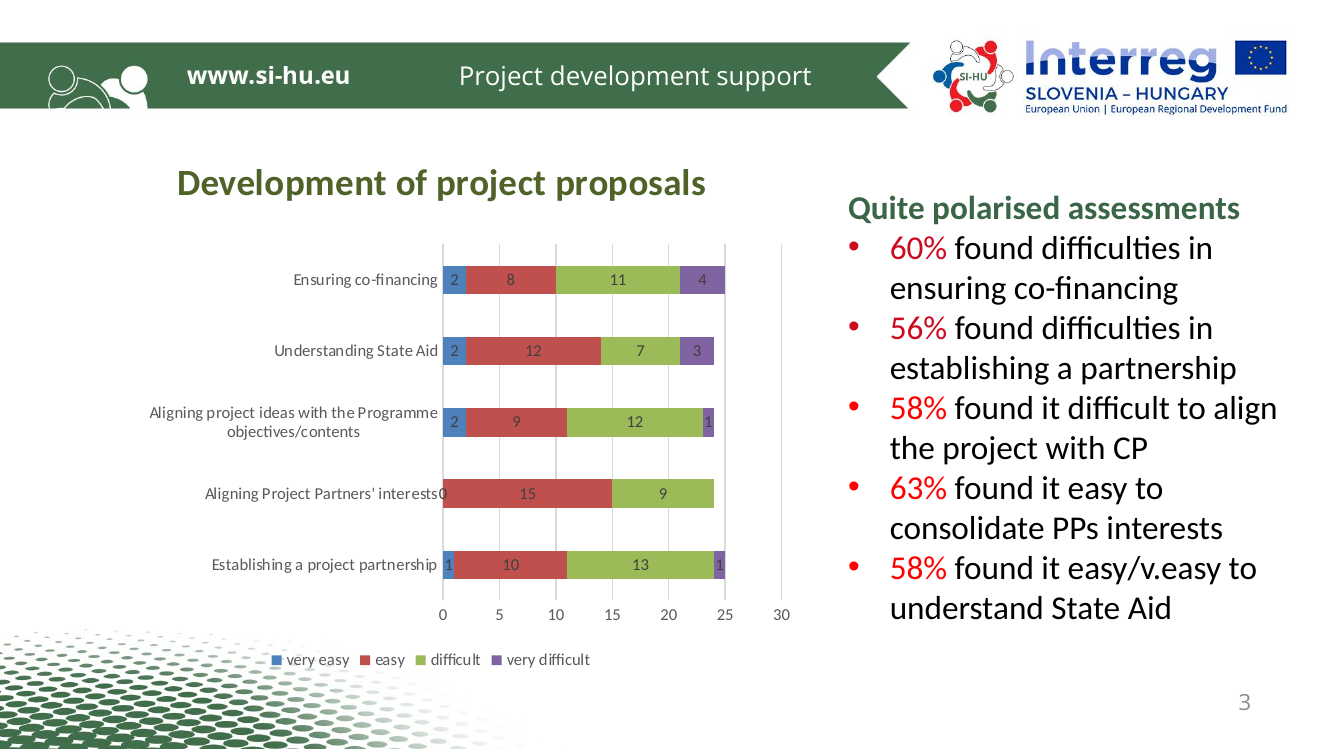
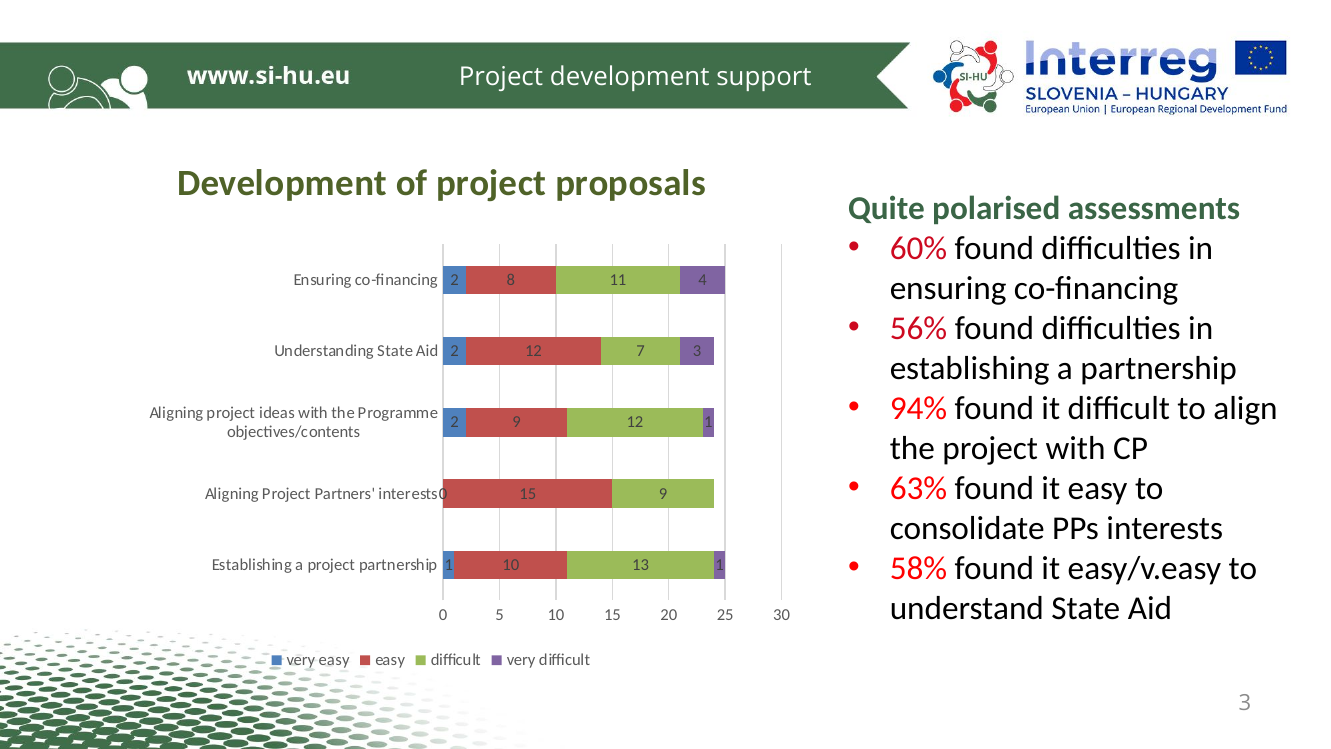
58% at (918, 408): 58% -> 94%
